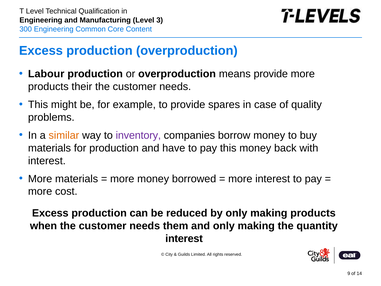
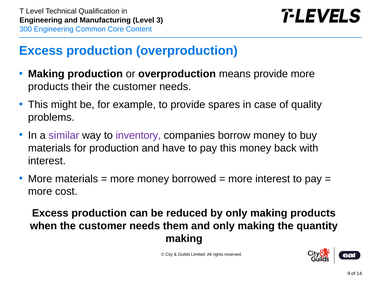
Labour at (46, 74): Labour -> Making
similar colour: orange -> purple
interest at (184, 238): interest -> making
